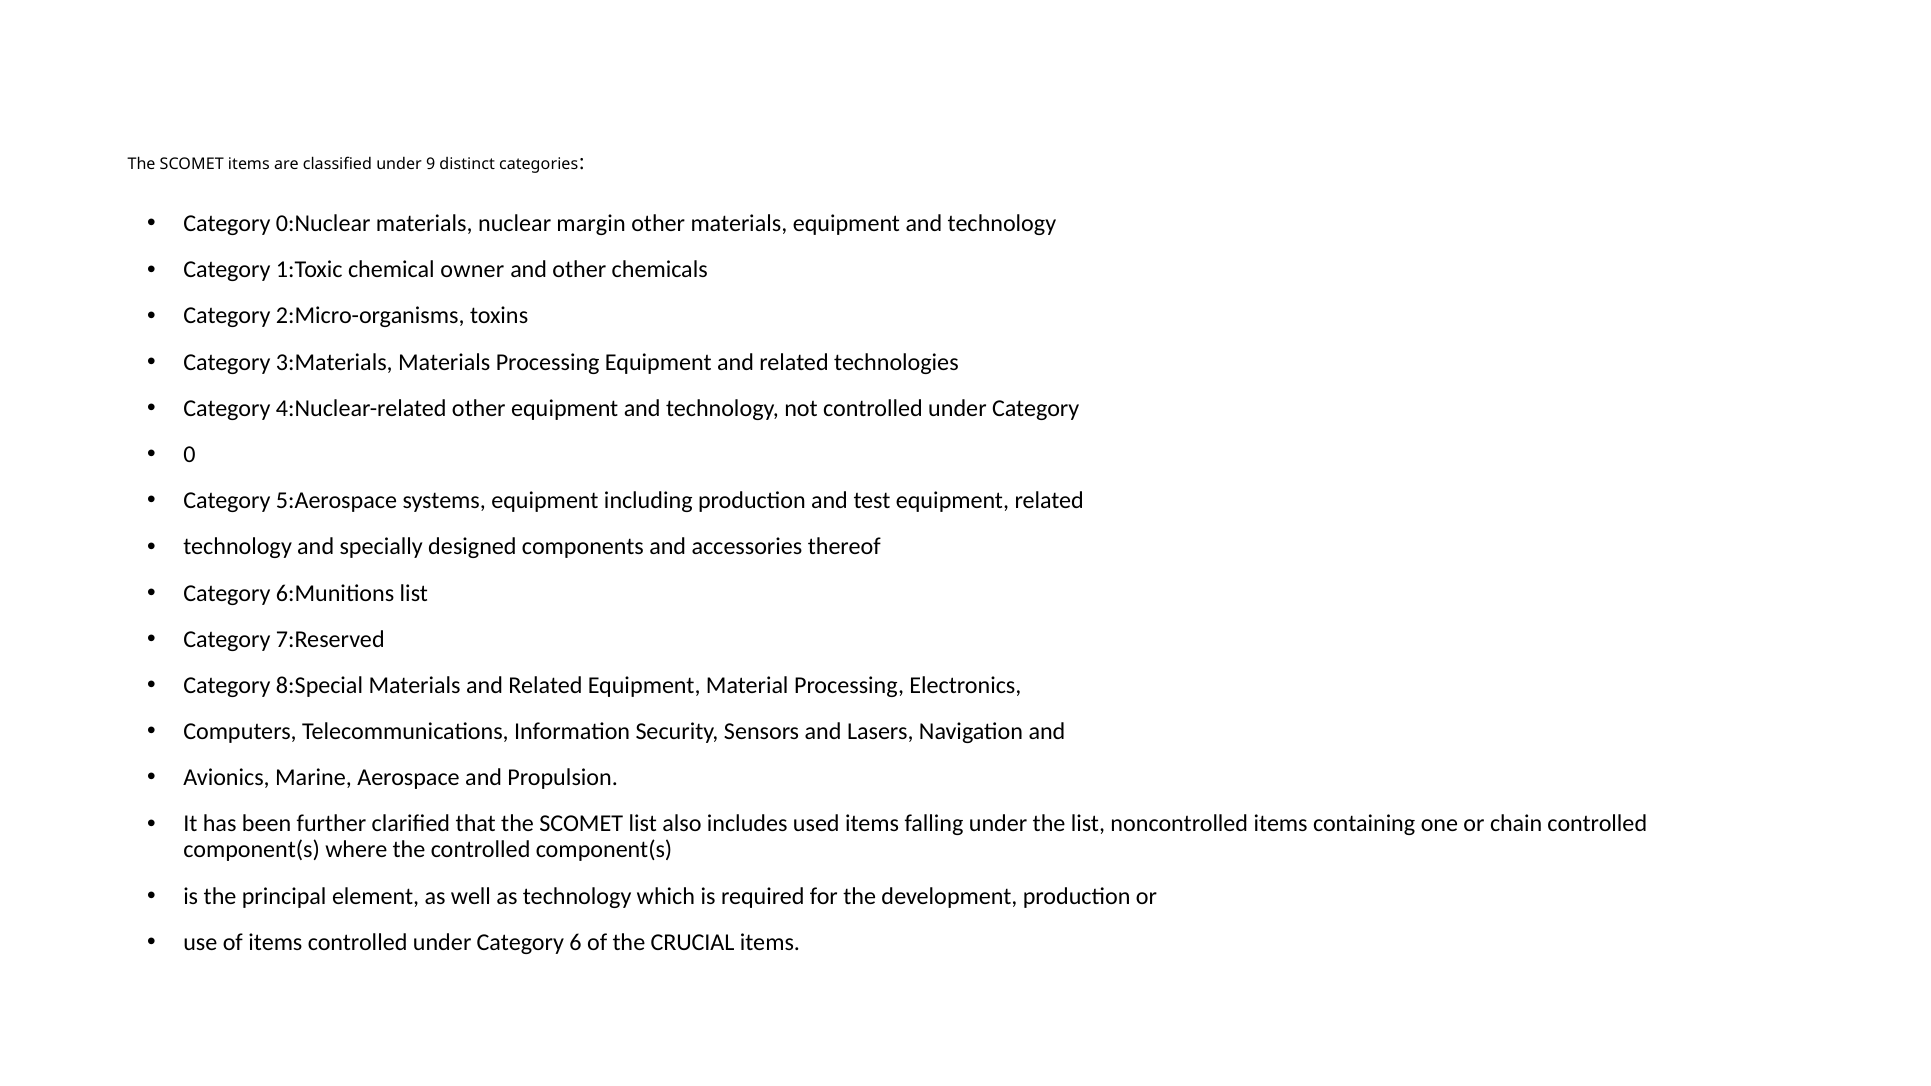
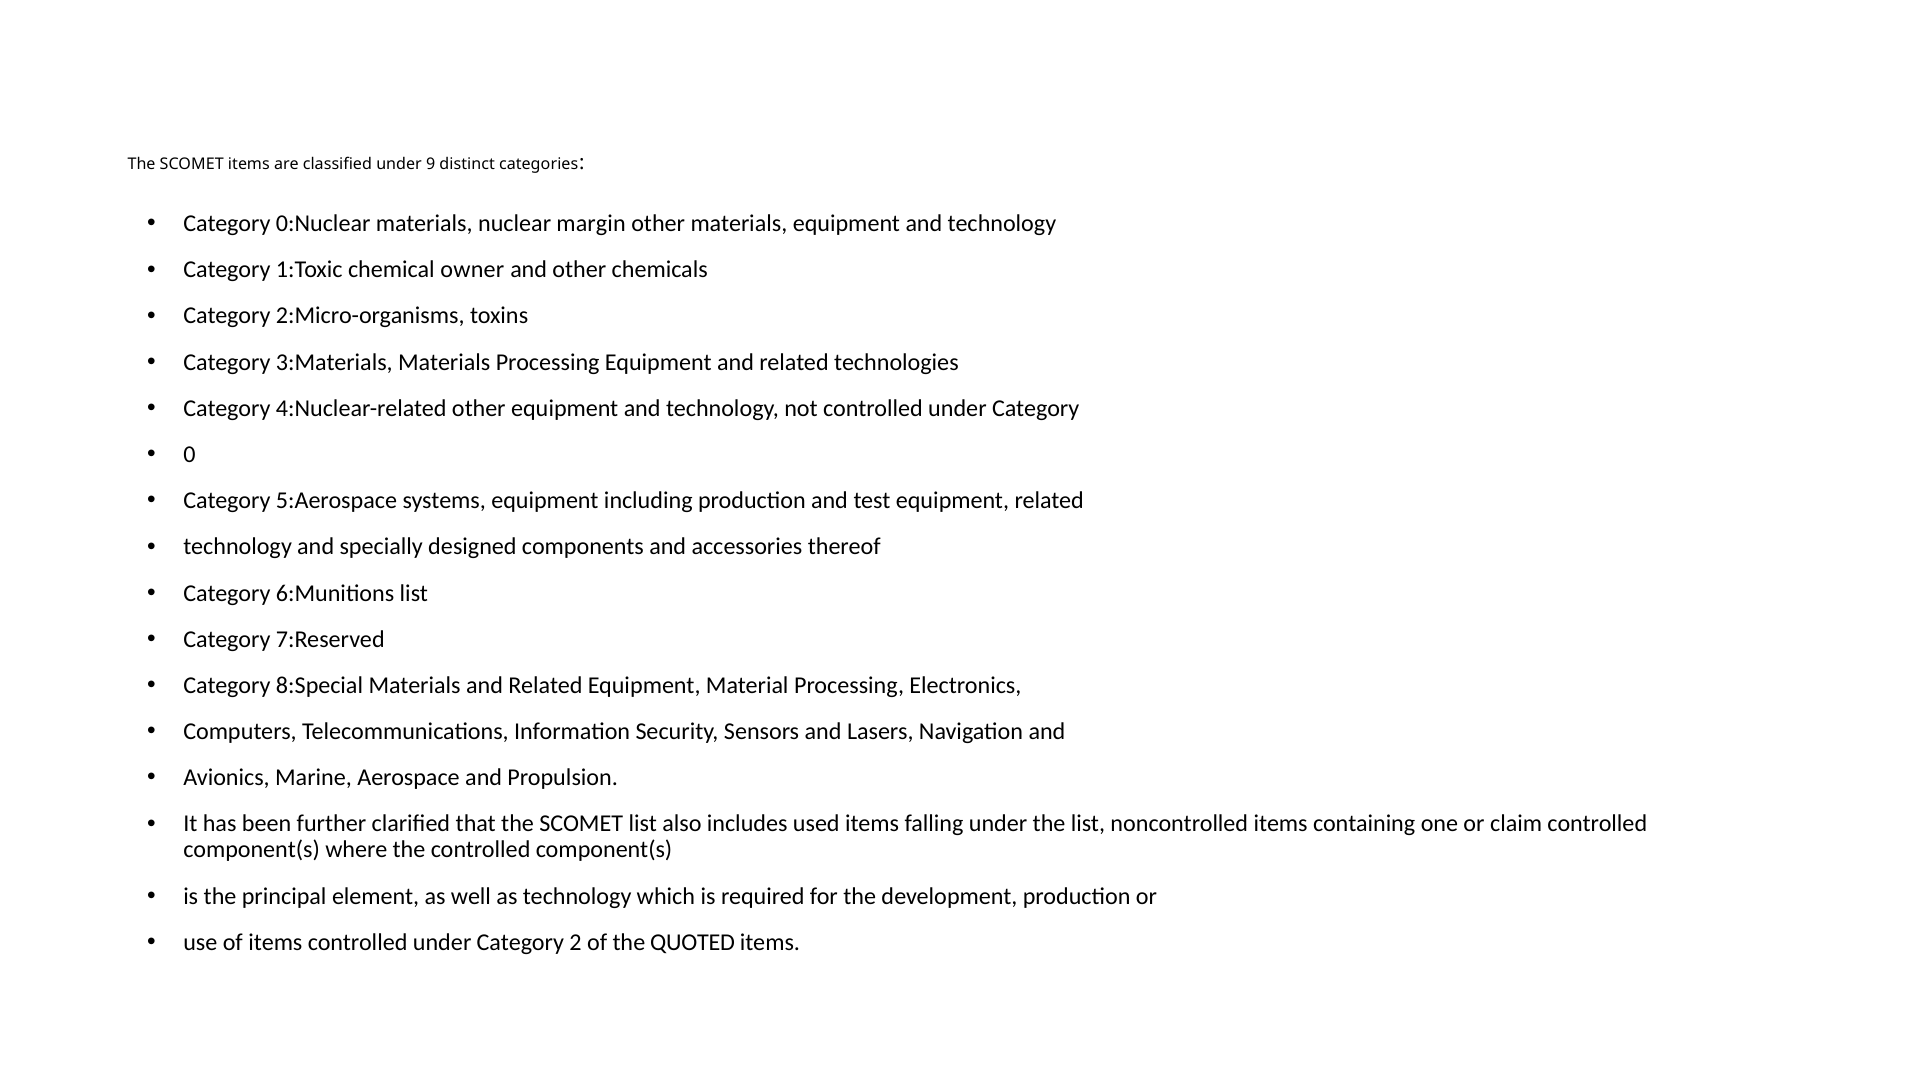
chain: chain -> claim
6: 6 -> 2
CRUCIAL: CRUCIAL -> QUOTED
